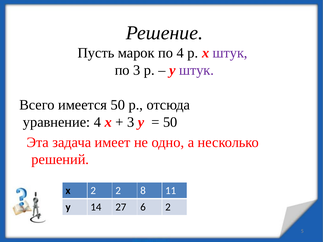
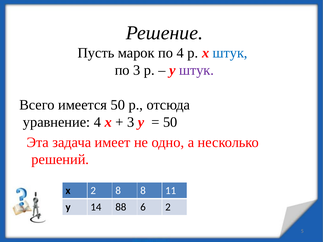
штук at (230, 53) colour: purple -> blue
2 2: 2 -> 8
27: 27 -> 88
